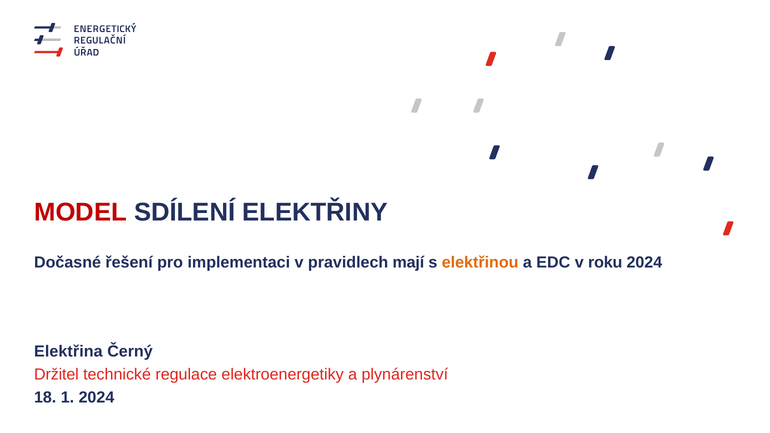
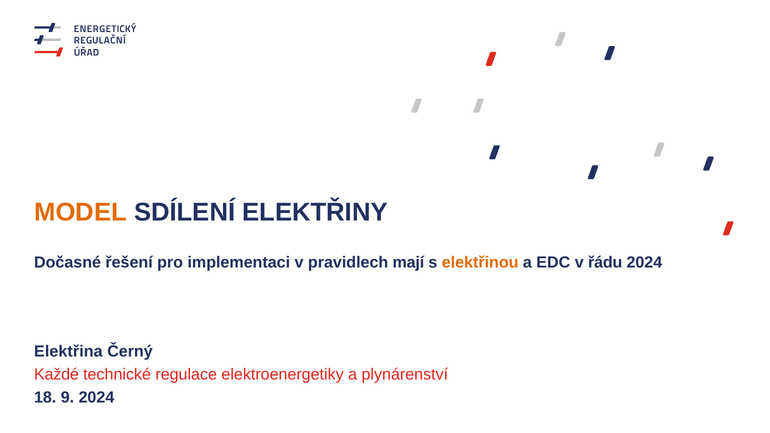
MODEL colour: red -> orange
roku: roku -> řádu
Držitel: Držitel -> Každé
1: 1 -> 9
